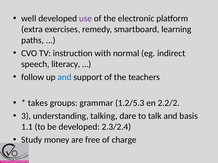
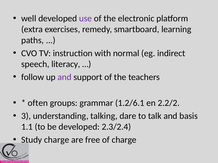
and at (65, 77) colour: blue -> purple
takes: takes -> often
1.2/5.3: 1.2/5.3 -> 1.2/6.1
Study money: money -> charge
